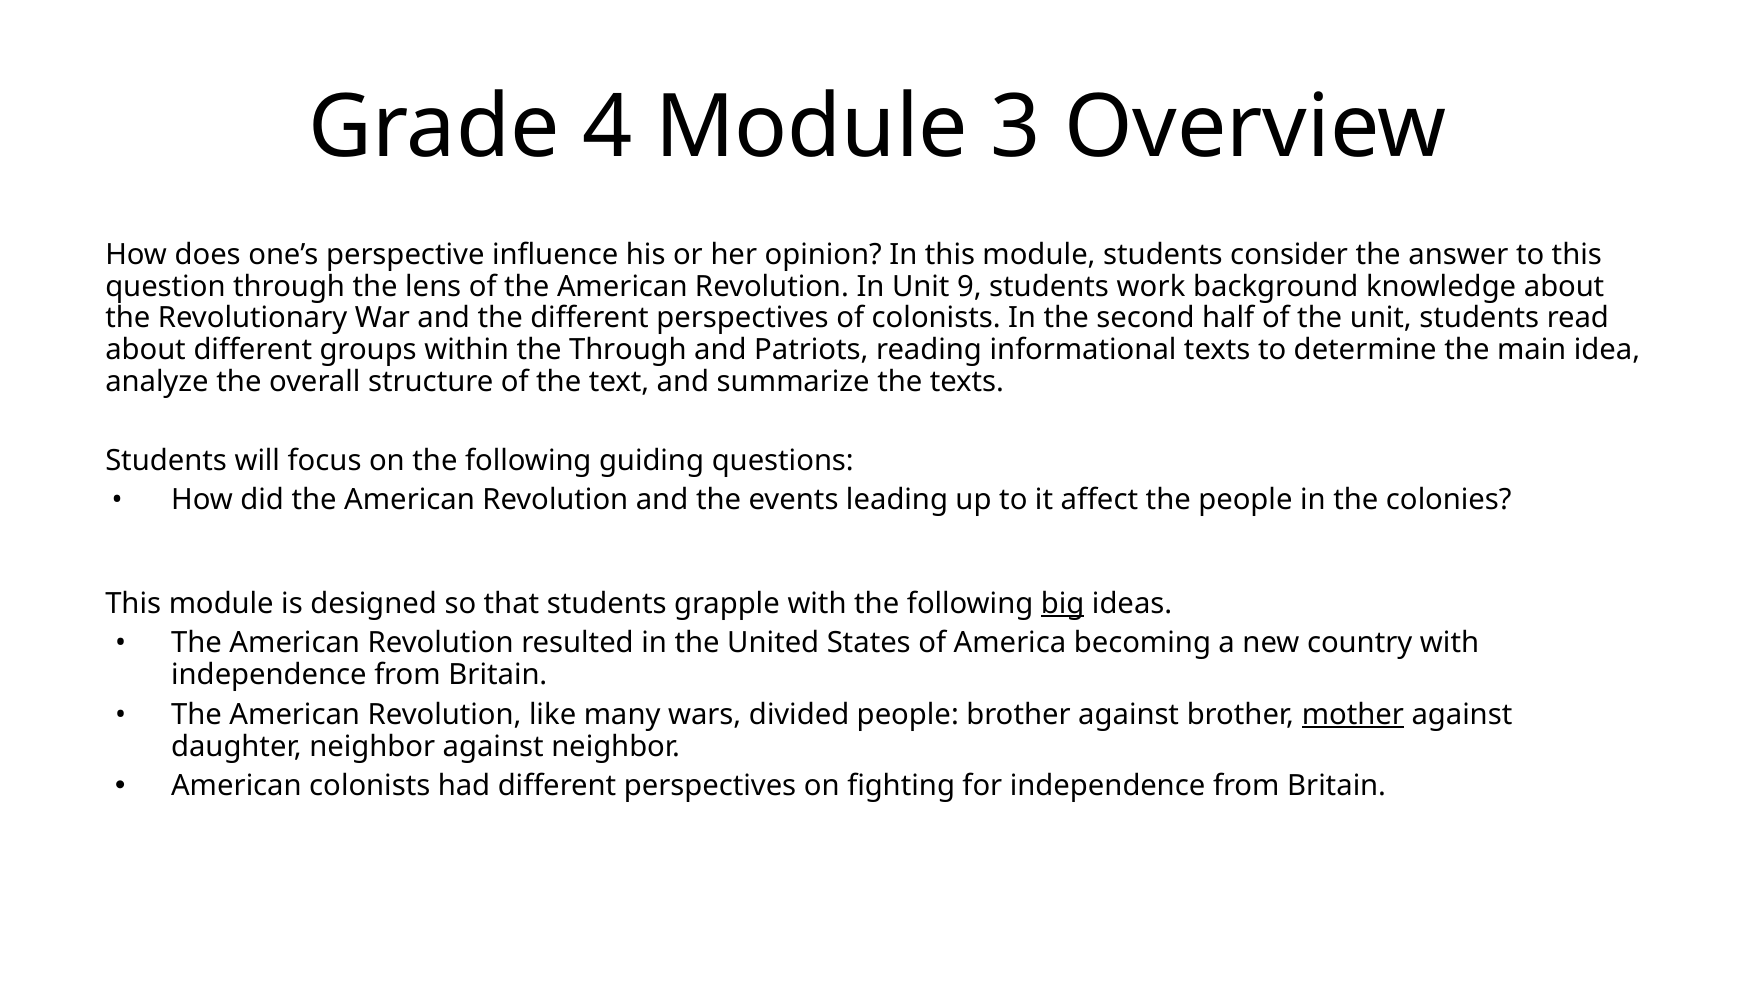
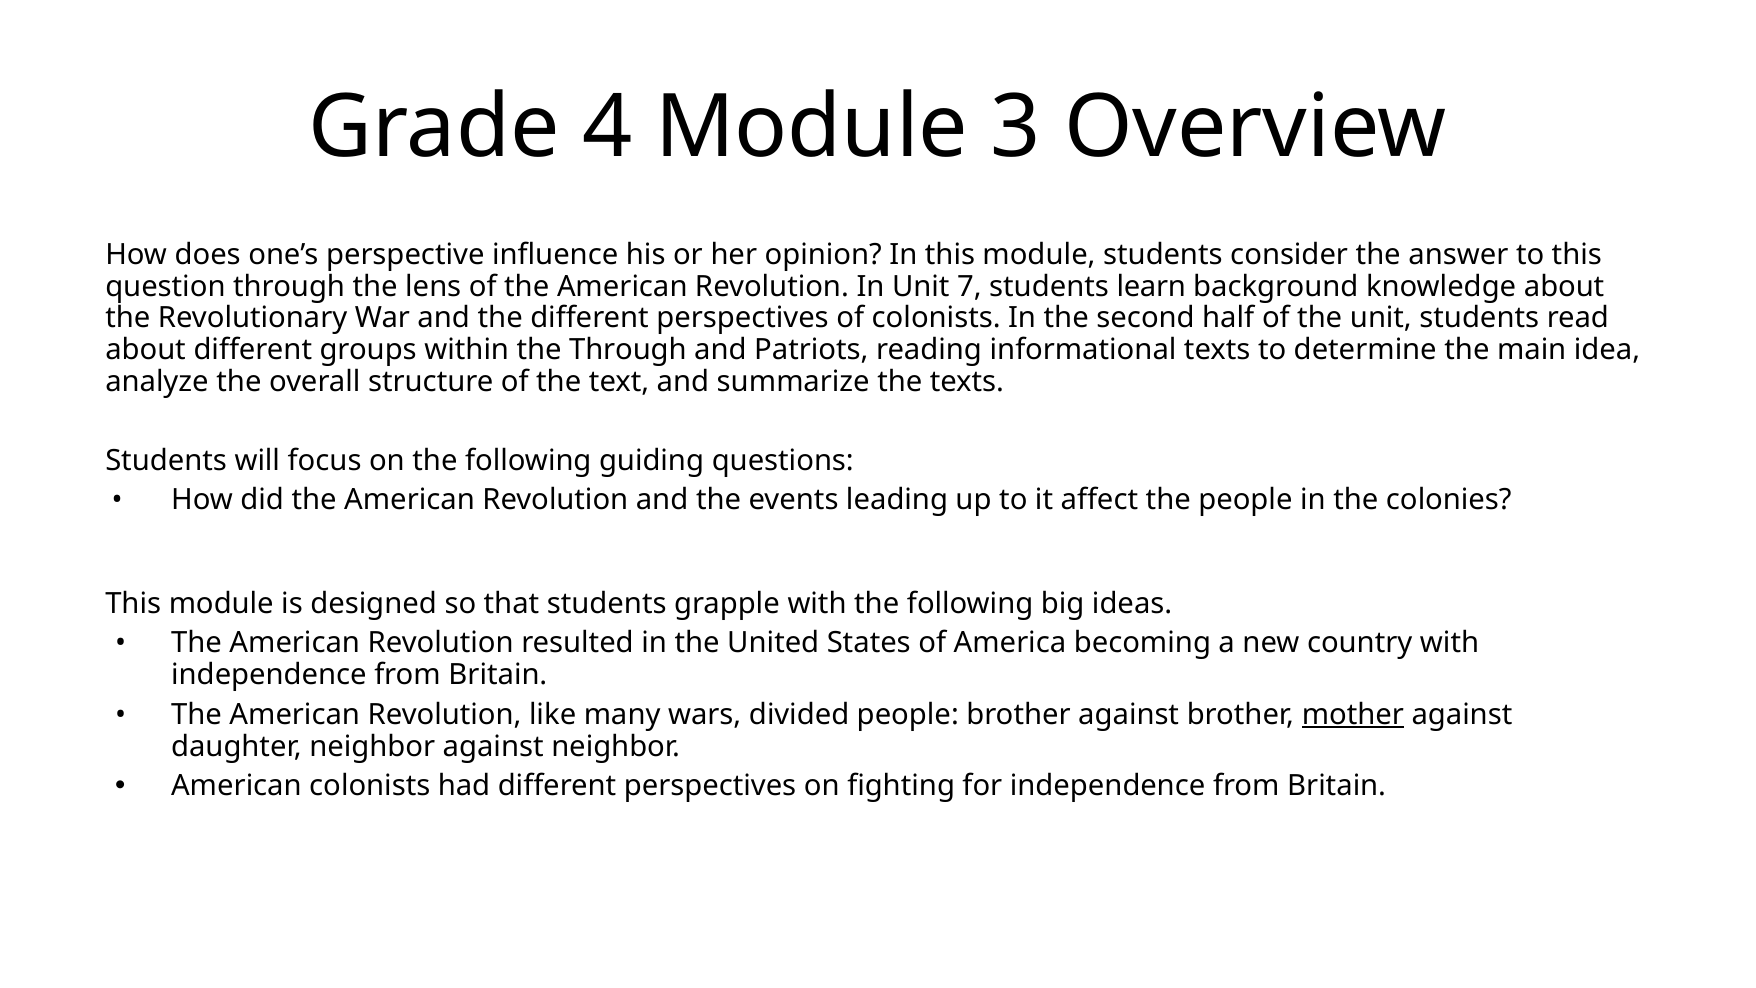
9: 9 -> 7
work: work -> learn
big underline: present -> none
